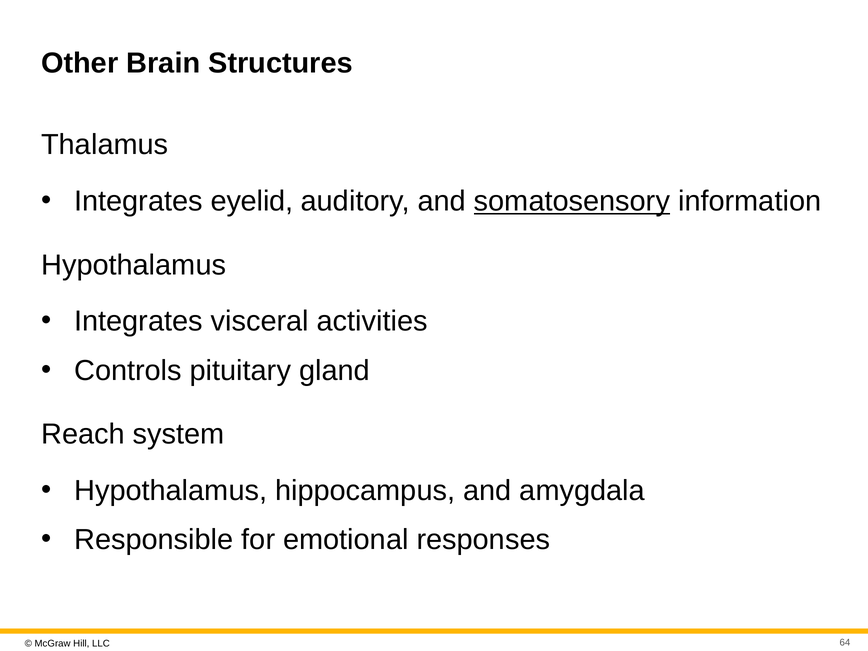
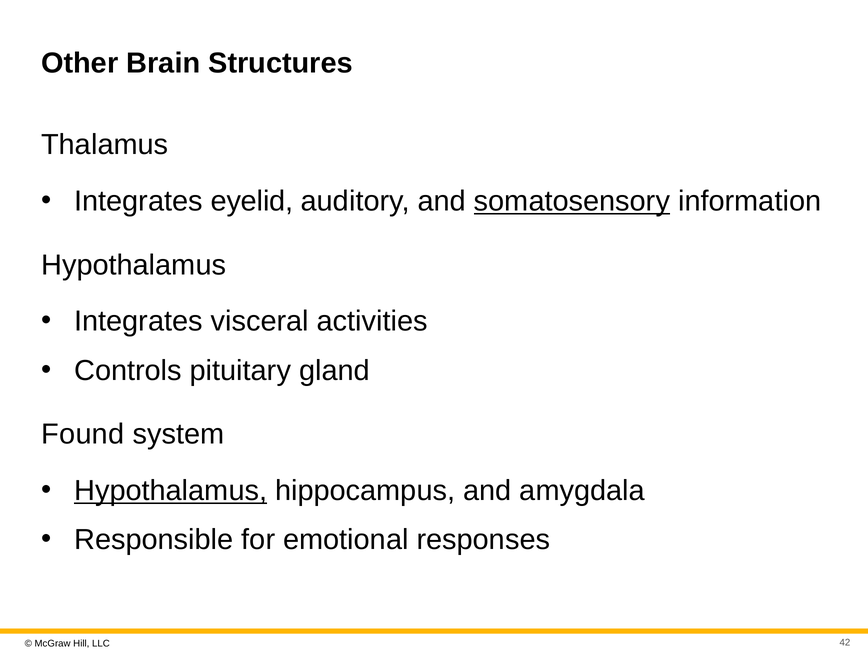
Reach: Reach -> Found
Hypothalamus at (171, 491) underline: none -> present
64: 64 -> 42
